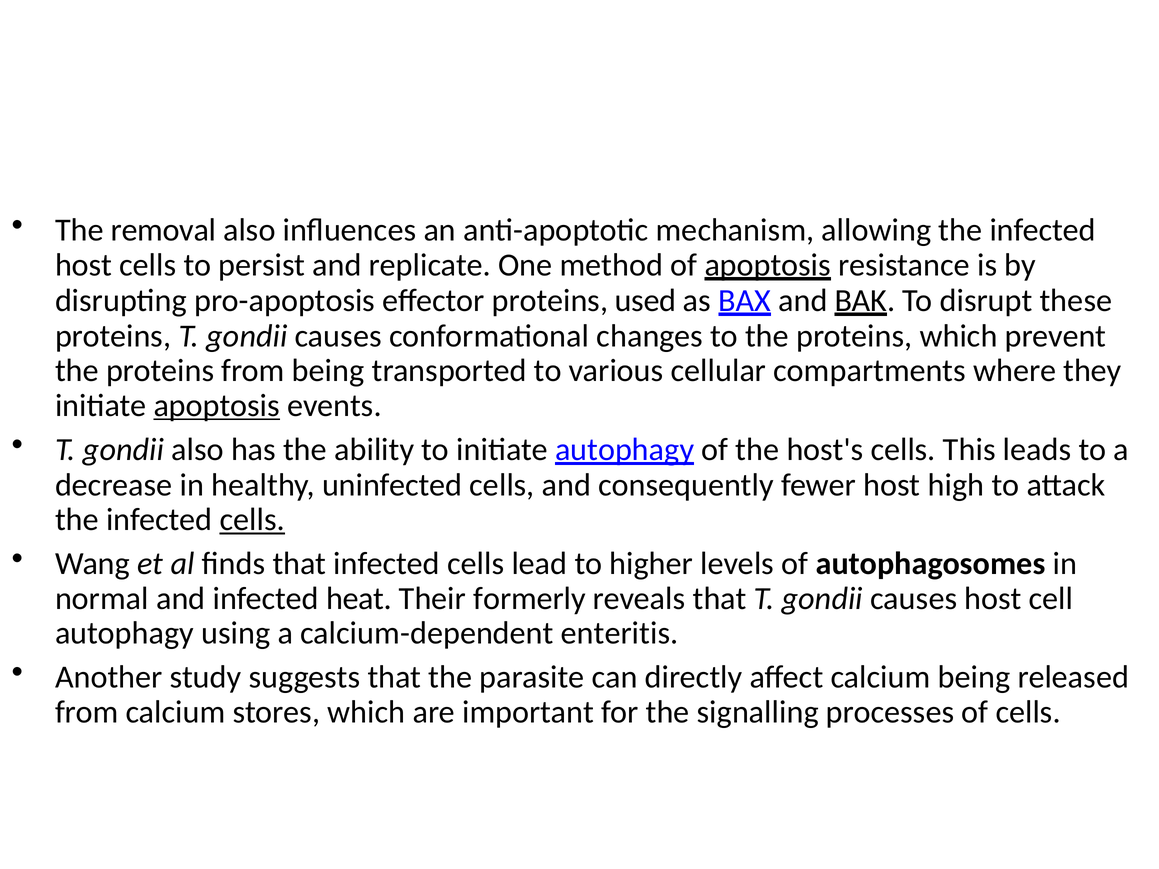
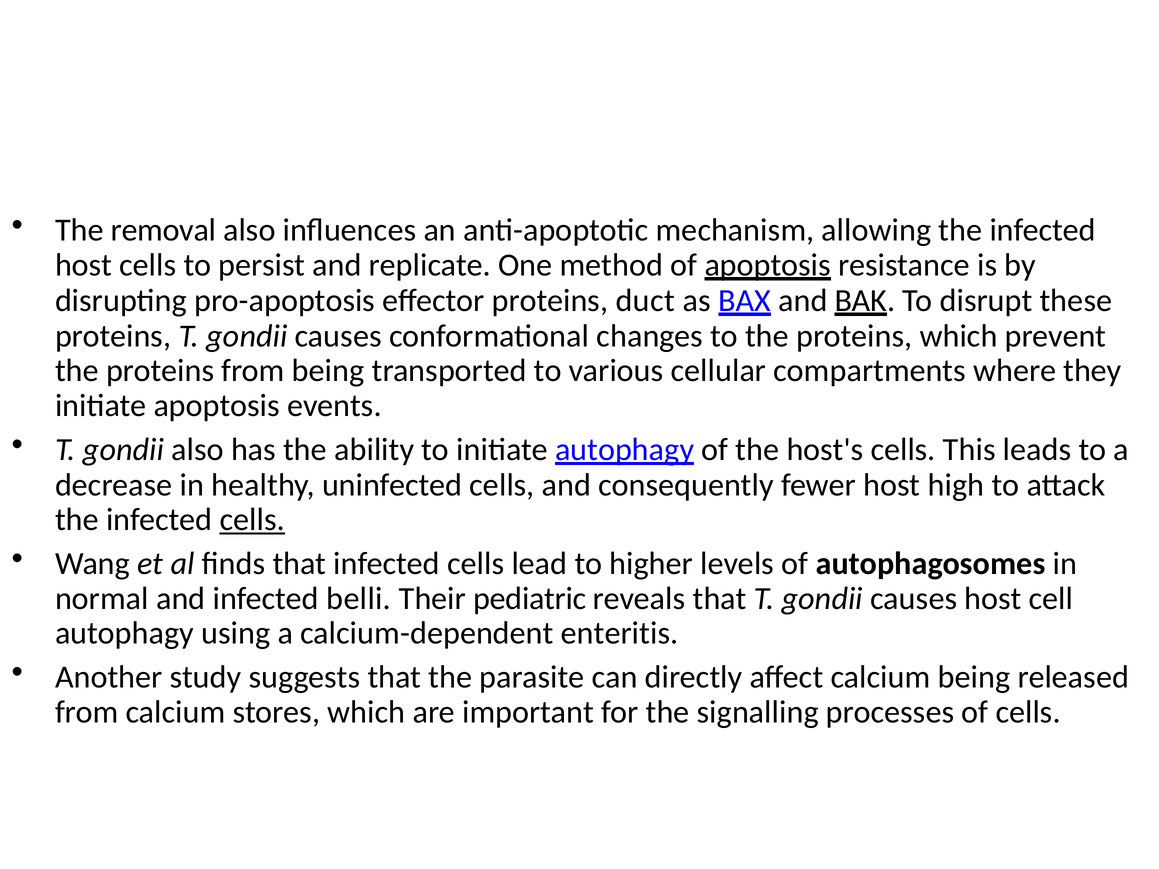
used: used -> duct
apoptosis at (217, 406) underline: present -> none
heat: heat -> belli
formerly: formerly -> pediatric
